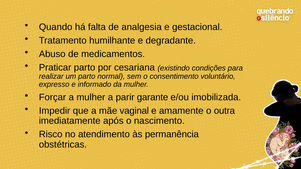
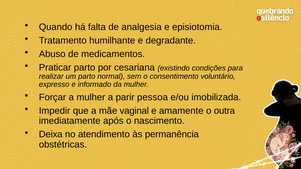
gestacional: gestacional -> episiotomia
garante: garante -> pessoa
Risco: Risco -> Deixa
